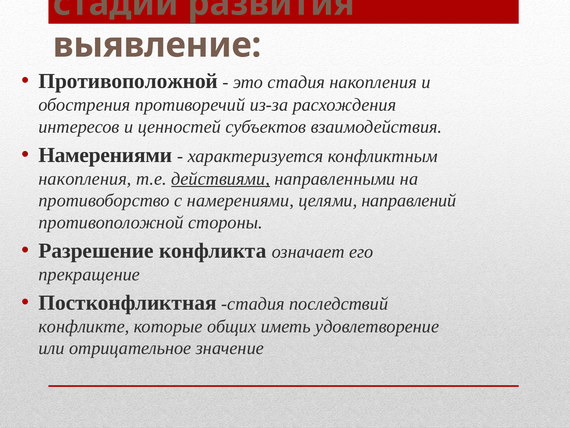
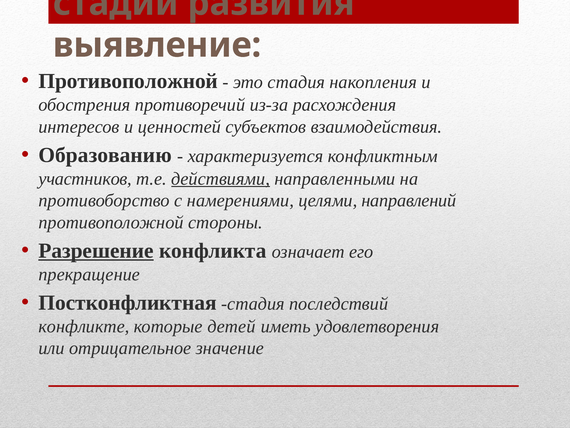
Намерениями at (105, 155): Намерениями -> Образованию
накопления at (85, 178): накопления -> участников
Разрешение underline: none -> present
общих: общих -> детей
удовлетворение: удовлетворение -> удовлетворения
